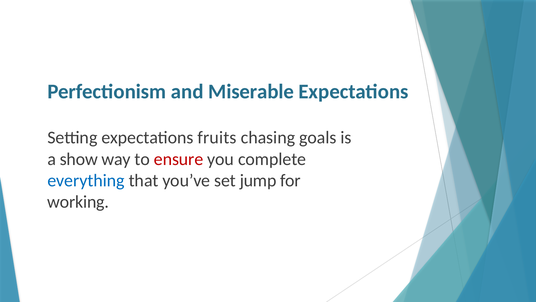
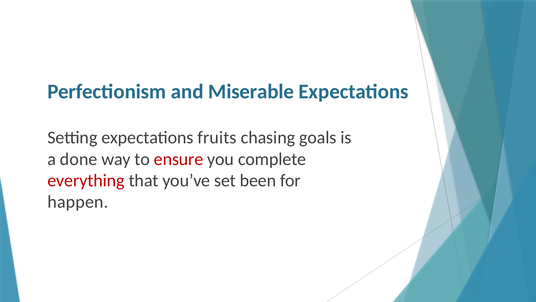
show: show -> done
everything colour: blue -> red
jump: jump -> been
working: working -> happen
